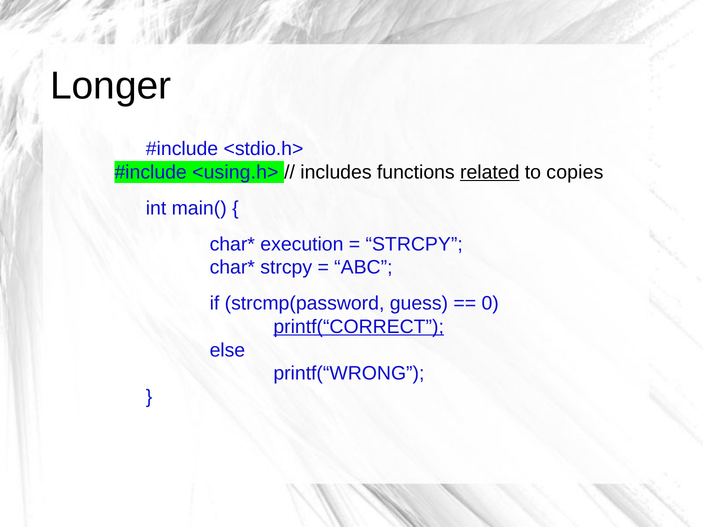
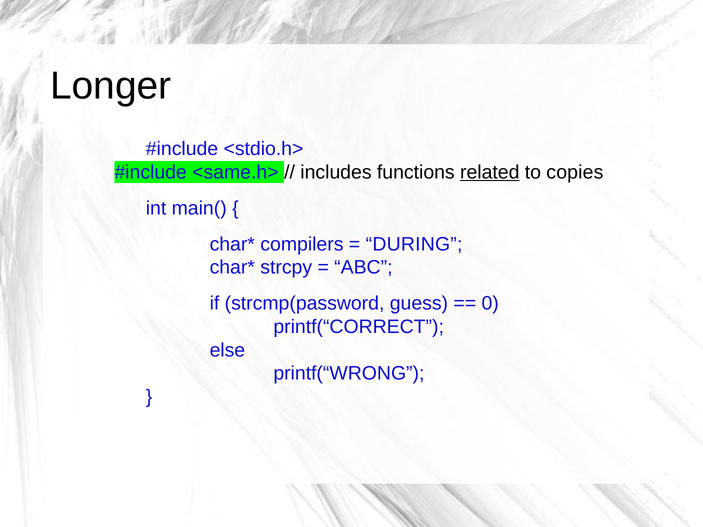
<using.h>: <using.h> -> <same.h>
execution: execution -> compilers
STRCPY at (414, 244): STRCPY -> DURING
printf(“CORRECT underline: present -> none
